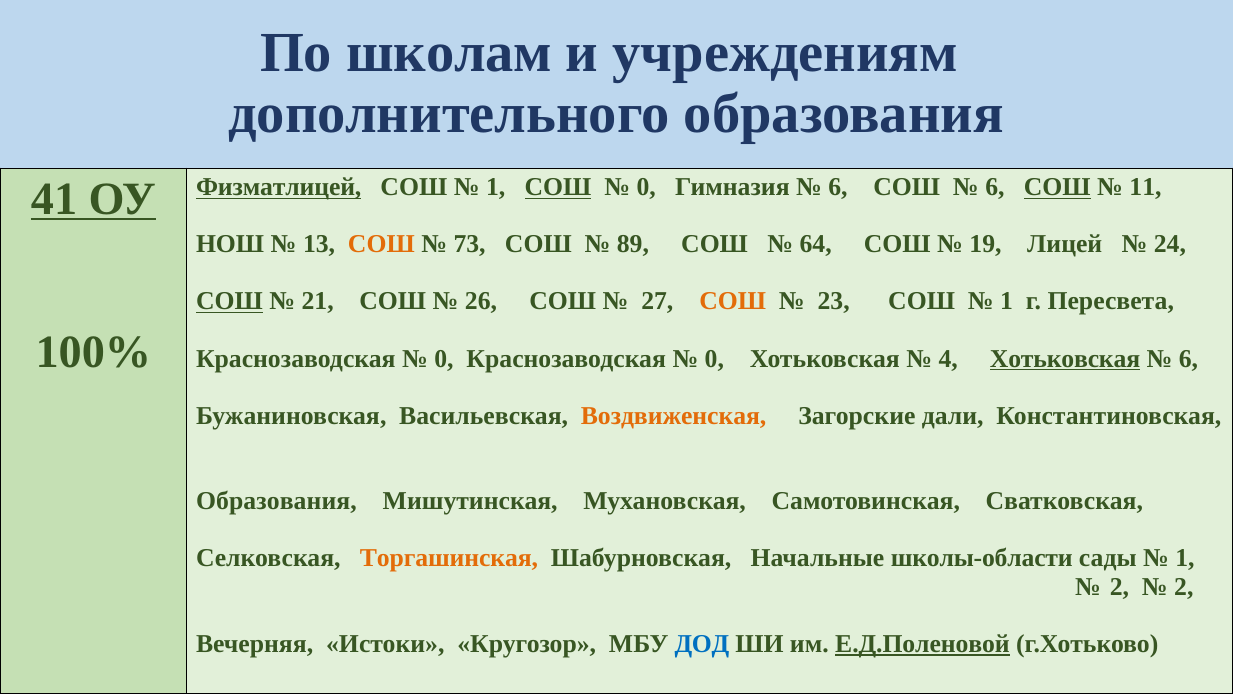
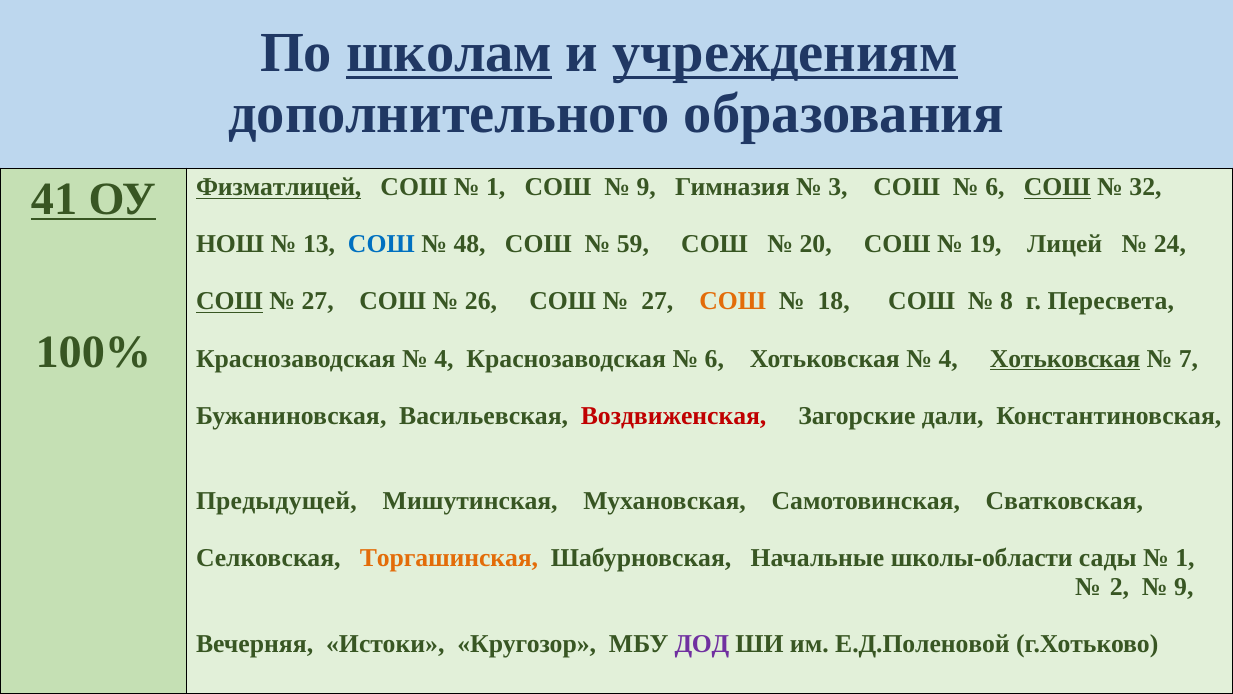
школам underline: none -> present
учреждениям underline: none -> present
СОШ at (558, 187) underline: present -> none
0 at (646, 187): 0 -> 9
6 at (838, 187): 6 -> 3
11: 11 -> 32
СОШ at (381, 244) colour: orange -> blue
73: 73 -> 48
89: 89 -> 59
64: 64 -> 20
21 at (318, 301): 21 -> 27
23: 23 -> 18
1 at (1007, 301): 1 -> 8
0 at (444, 358): 0 -> 4
0 at (714, 358): 0 -> 6
6 at (1188, 358): 6 -> 7
Воздвиженская colour: orange -> red
Образования at (276, 501): Образования -> Предыдущей
2 at (1184, 586): 2 -> 9
ДОД colour: blue -> purple
Е.Д.Поленовой underline: present -> none
